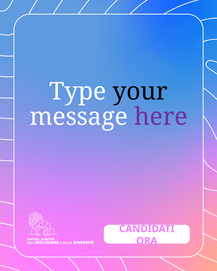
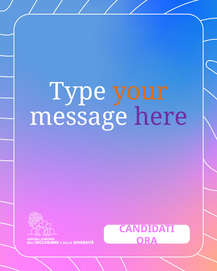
your colour: black -> orange
